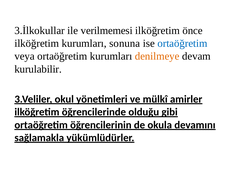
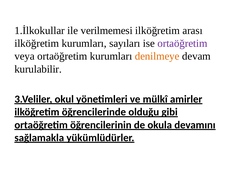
3.İlkokullar: 3.İlkokullar -> 1.İlkokullar
önce: önce -> arası
sonuna: sonuna -> sayıları
ortaöğretim at (182, 43) colour: blue -> purple
